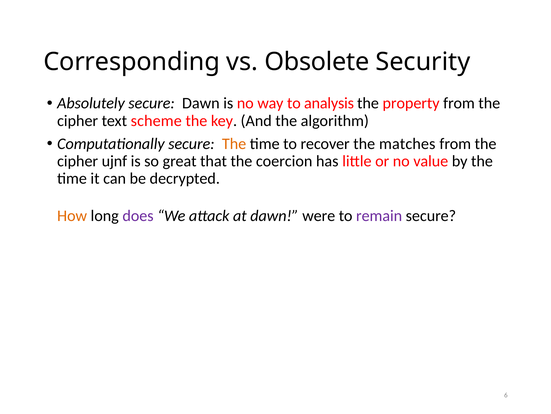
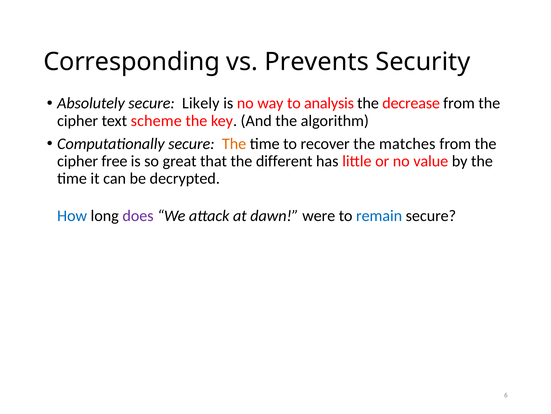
Obsolete: Obsolete -> Prevents
secure Dawn: Dawn -> Likely
property: property -> decrease
ujnf: ujnf -> free
coercion: coercion -> different
How colour: orange -> blue
remain colour: purple -> blue
